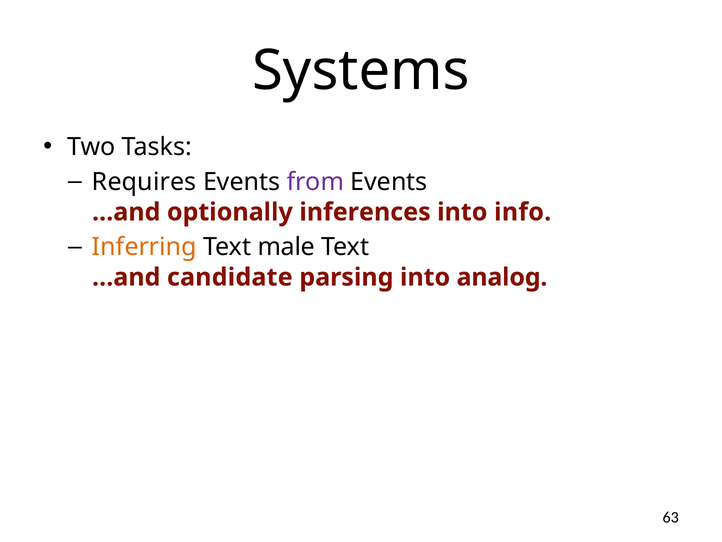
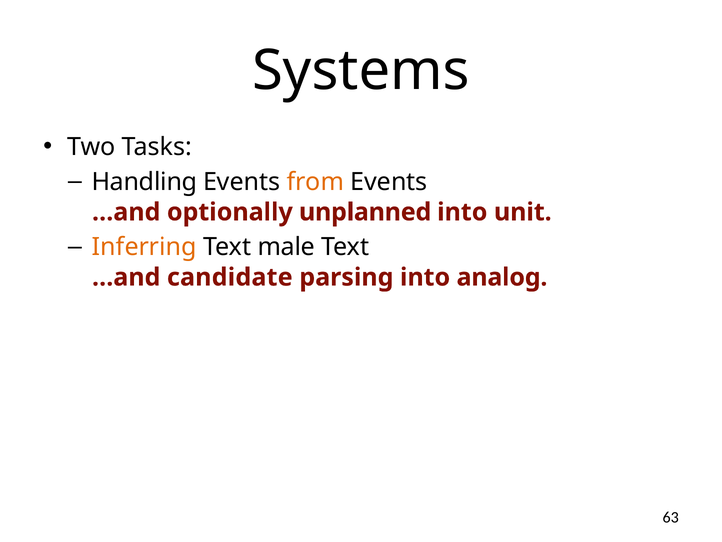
Requires: Requires -> Handling
from colour: purple -> orange
inferences: inferences -> unplanned
info: info -> unit
